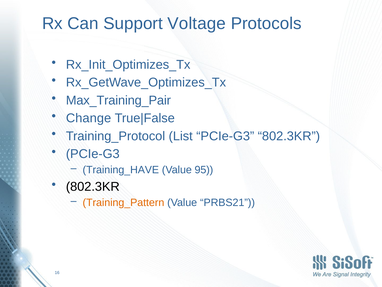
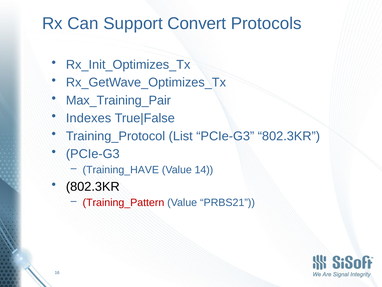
Voltage: Voltage -> Convert
Change: Change -> Indexes
95: 95 -> 14
Training_Pattern colour: orange -> red
